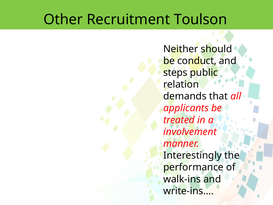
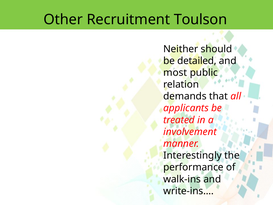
conduct: conduct -> detailed
steps: steps -> most
